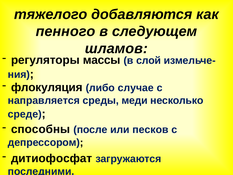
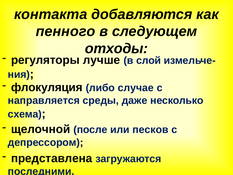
тяжелого: тяжелого -> контакта
шламов: шламов -> отходы
массы: массы -> лучше
меди: меди -> даже
среде: среде -> схема
способны: способны -> щелочной
дитиофосфат: дитиофосфат -> представлена
